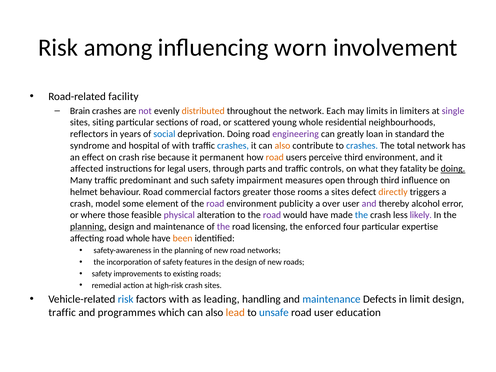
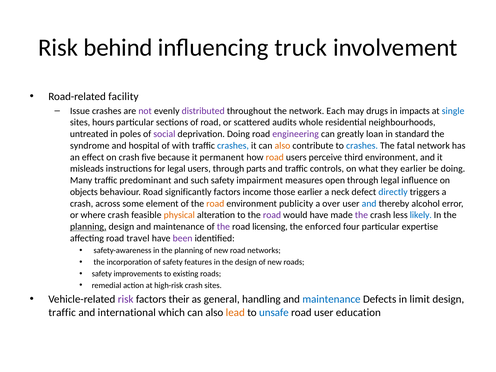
among: among -> behind
worn: worn -> truck
Brain: Brain -> Issue
distributed colour: orange -> purple
limits: limits -> drugs
limiters: limiters -> impacts
single colour: purple -> blue
siting: siting -> hours
young: young -> audits
reflectors: reflectors -> untreated
years: years -> poles
social colour: blue -> purple
total: total -> fatal
rise: rise -> five
affected: affected -> misleads
they fatality: fatality -> earlier
doing at (453, 169) underline: present -> none
through third: third -> legal
helmet: helmet -> objects
commercial: commercial -> significantly
greater: greater -> income
those rooms: rooms -> earlier
a sites: sites -> neck
directly colour: orange -> blue
model: model -> across
road at (215, 204) colour: purple -> orange
and at (369, 204) colour: purple -> blue
where those: those -> crash
physical colour: purple -> orange
the at (361, 215) colour: blue -> purple
likely colour: purple -> blue
road whole: whole -> travel
been colour: orange -> purple
risk at (126, 299) colour: blue -> purple
factors with: with -> their
leading: leading -> general
programmes: programmes -> international
